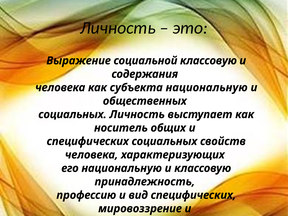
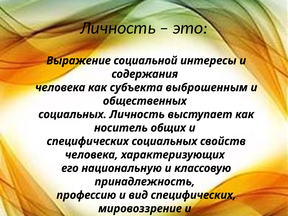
социальной классовую: классовую -> интересы
субъекта национальную: национальную -> выброшенным
